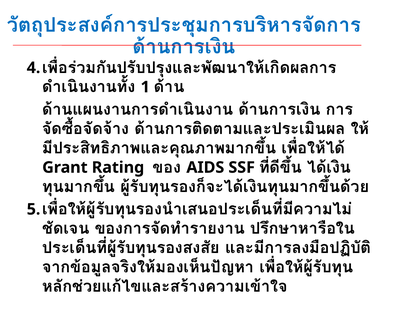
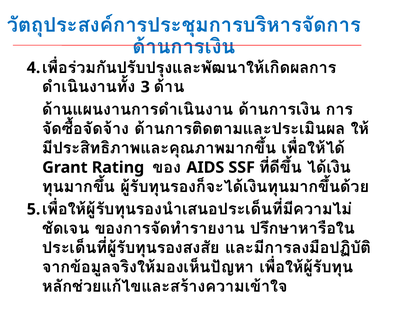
1: 1 -> 3
